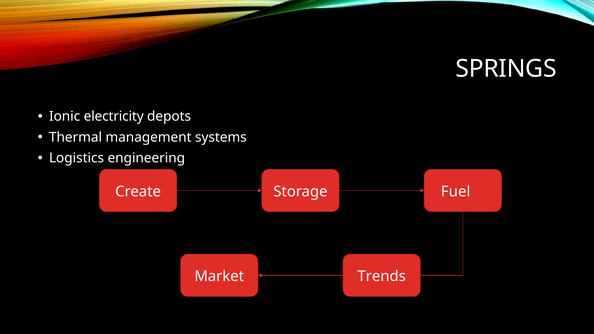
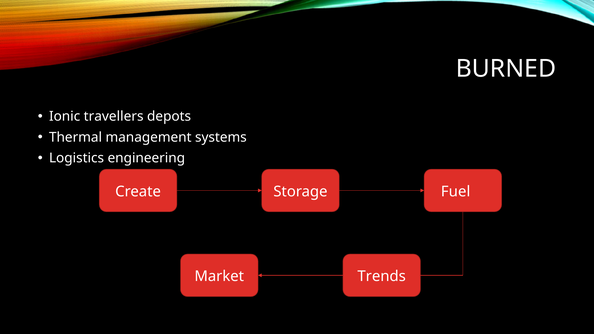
SPRINGS: SPRINGS -> BURNED
electricity: electricity -> travellers
